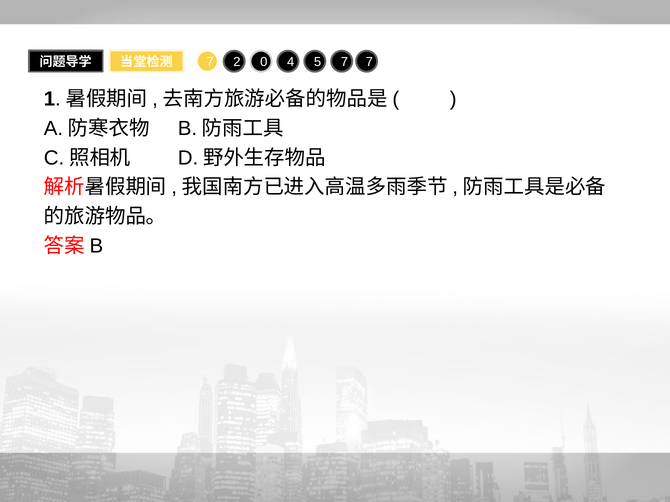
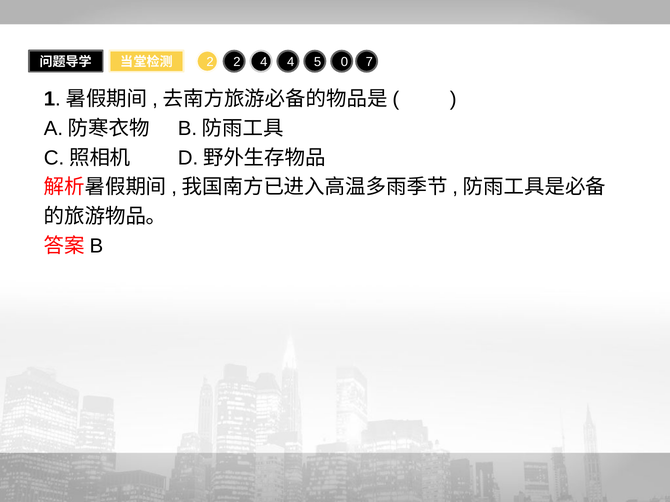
7 at (210, 62): 7 -> 2
2 0: 0 -> 4
5 7: 7 -> 0
